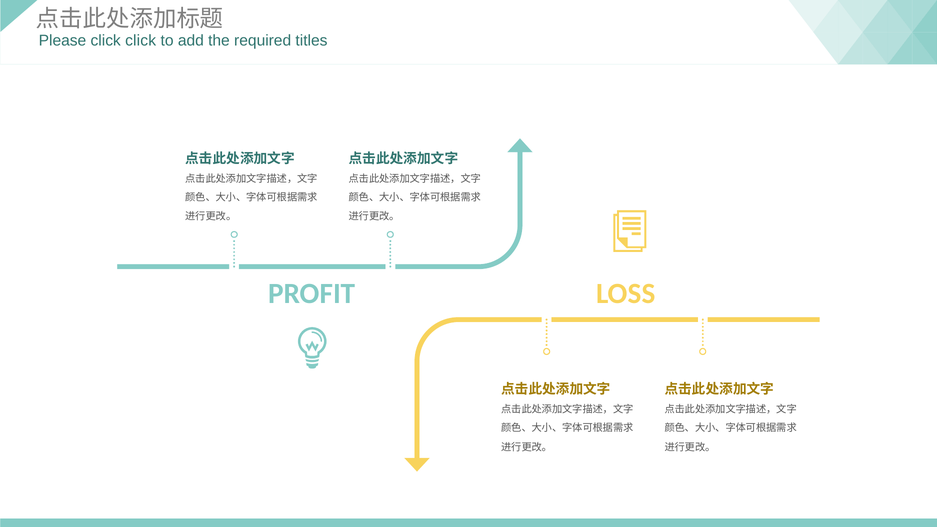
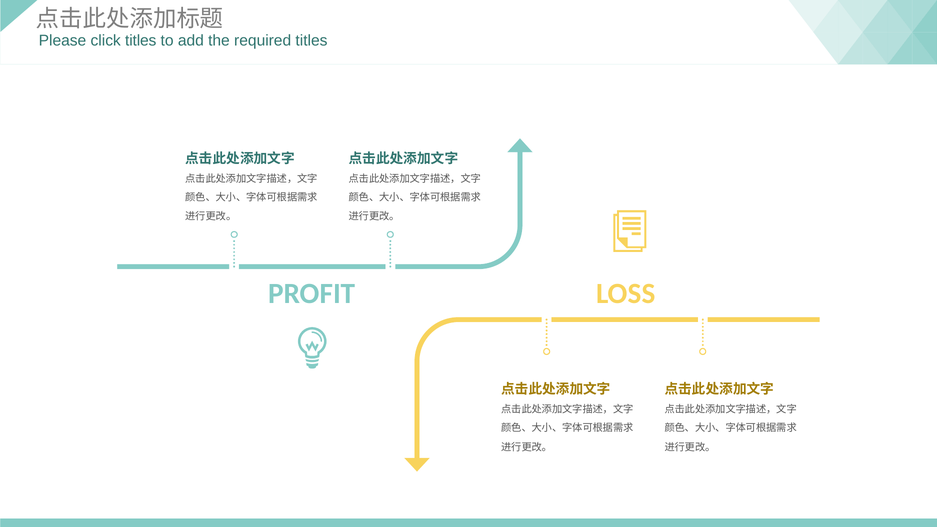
click click: click -> titles
